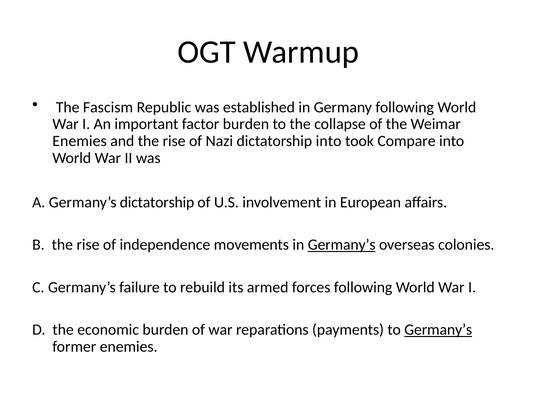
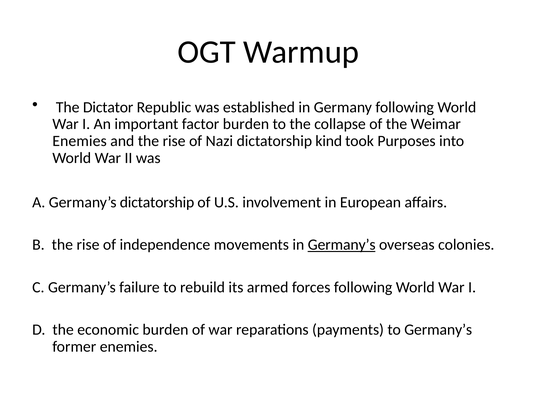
Fascism: Fascism -> Dictator
dictatorship into: into -> kind
Compare: Compare -> Purposes
Germany’s at (438, 329) underline: present -> none
